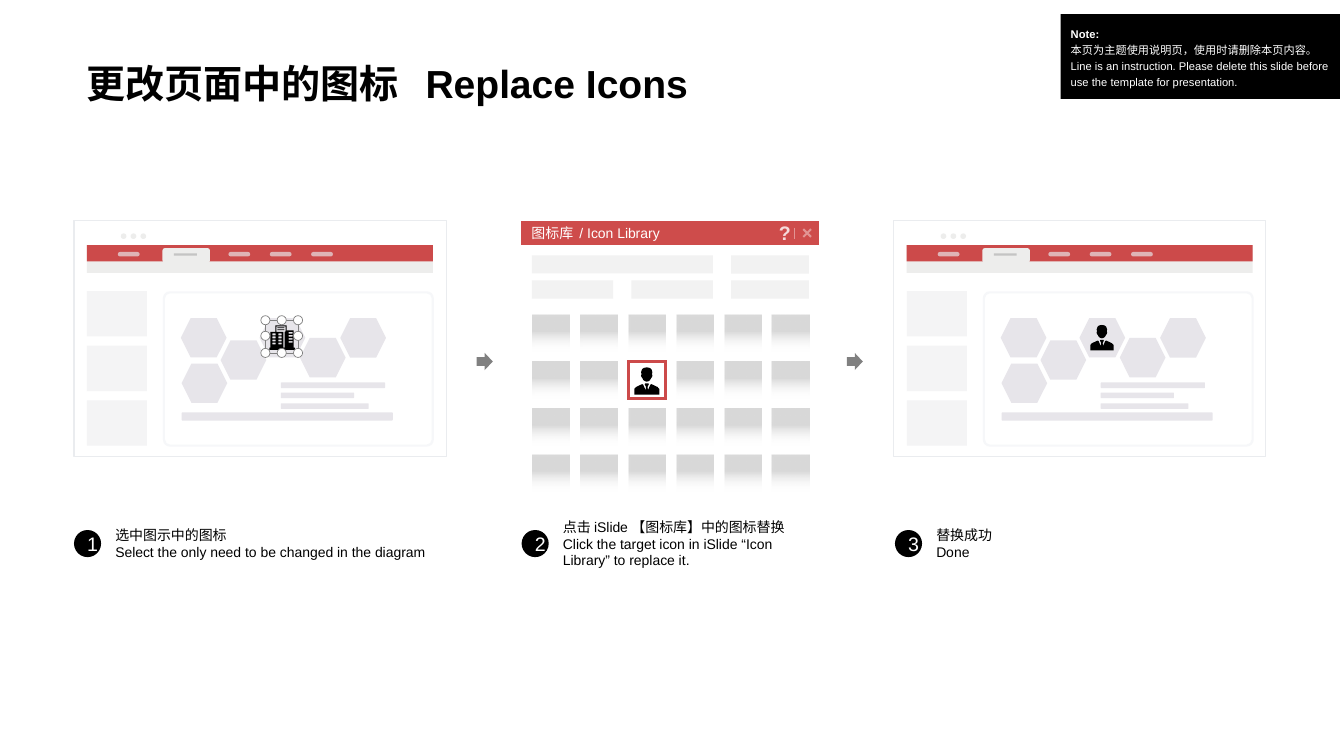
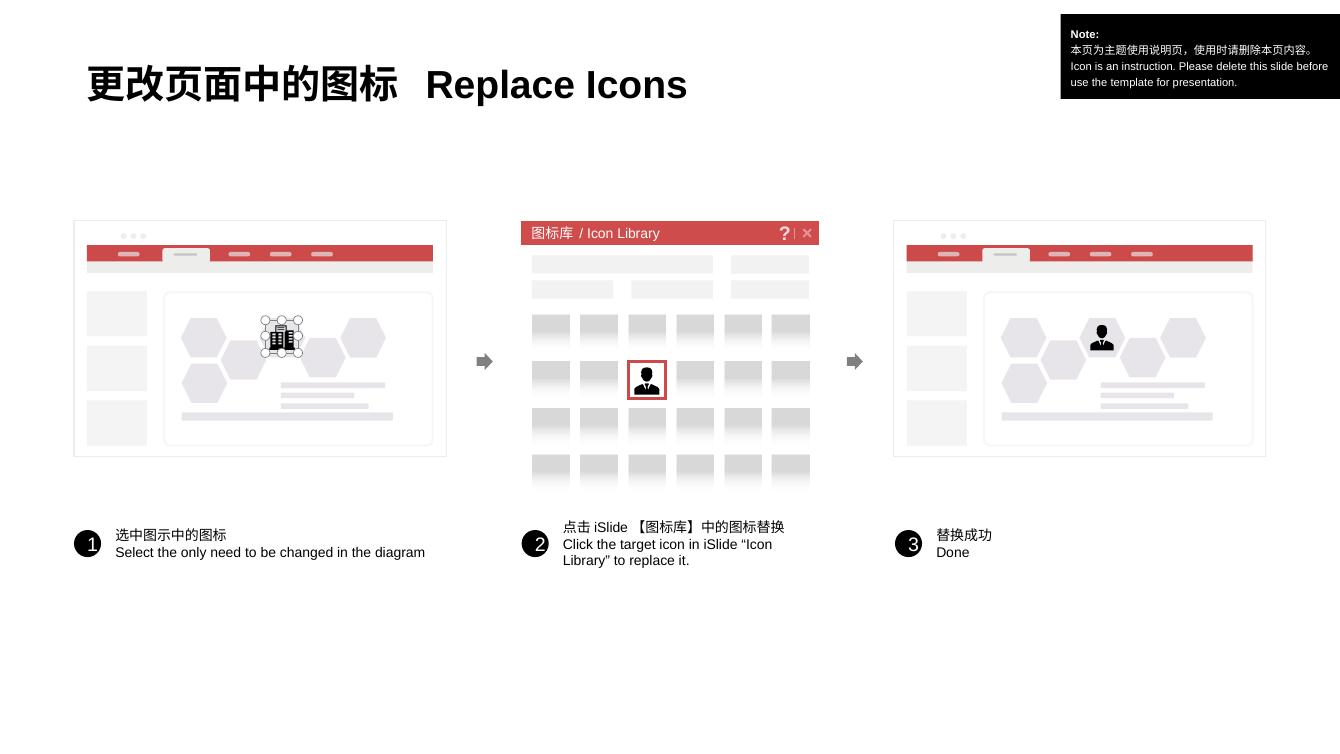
Line at (1081, 67): Line -> Icon
